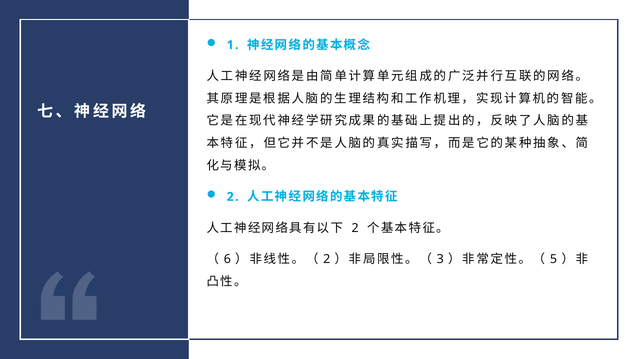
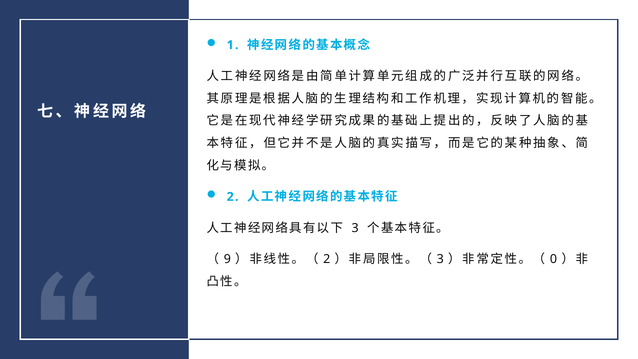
2 at (355, 228): 2 -> 3
6: 6 -> 9
5: 5 -> 0
